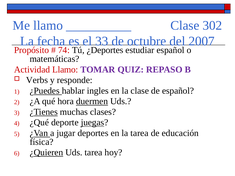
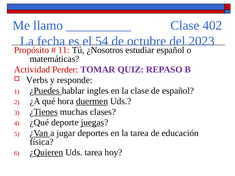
302: 302 -> 402
33: 33 -> 54
2007: 2007 -> 2023
74: 74 -> 11
¿Deportes: ¿Deportes -> ¿Nosotros
Actividad Llamo: Llamo -> Perder
